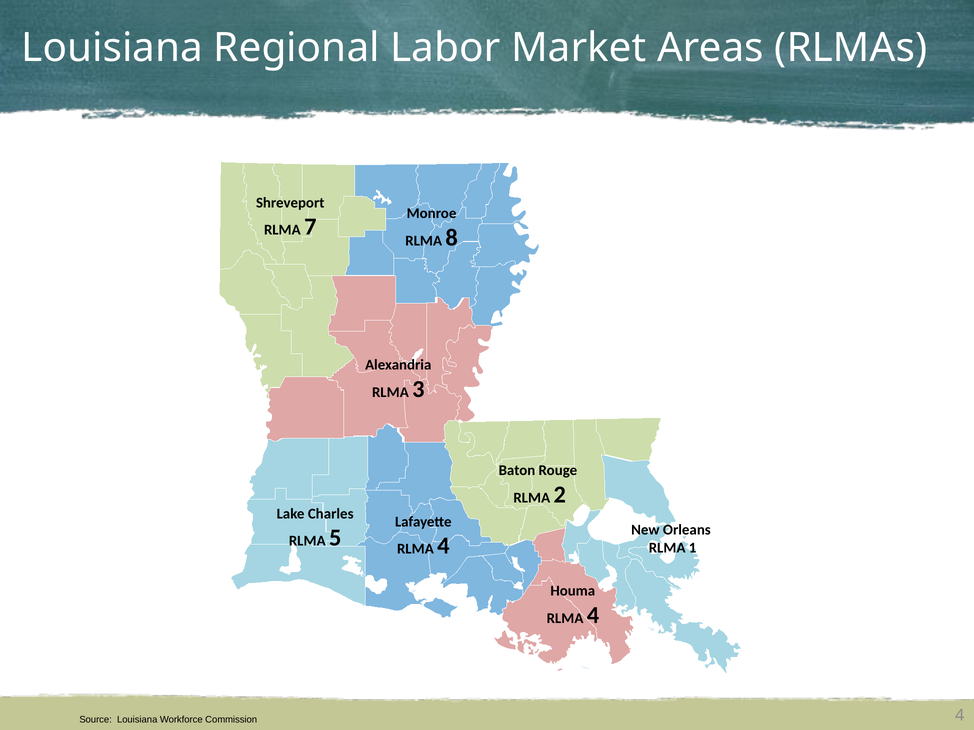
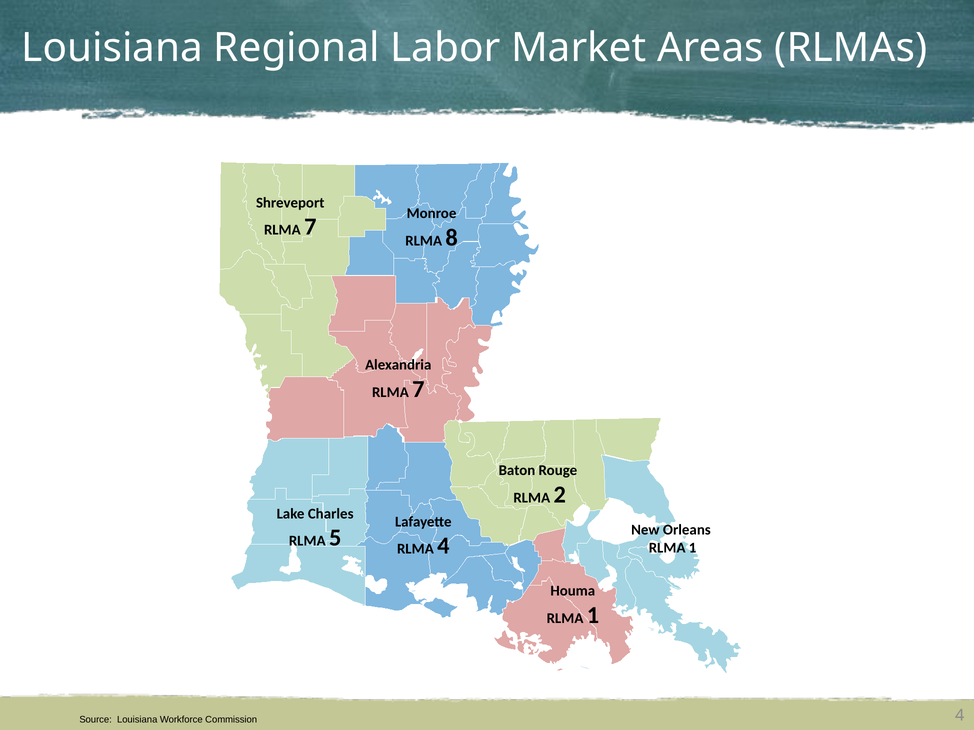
3 at (418, 389): 3 -> 7
4 at (593, 616): 4 -> 1
